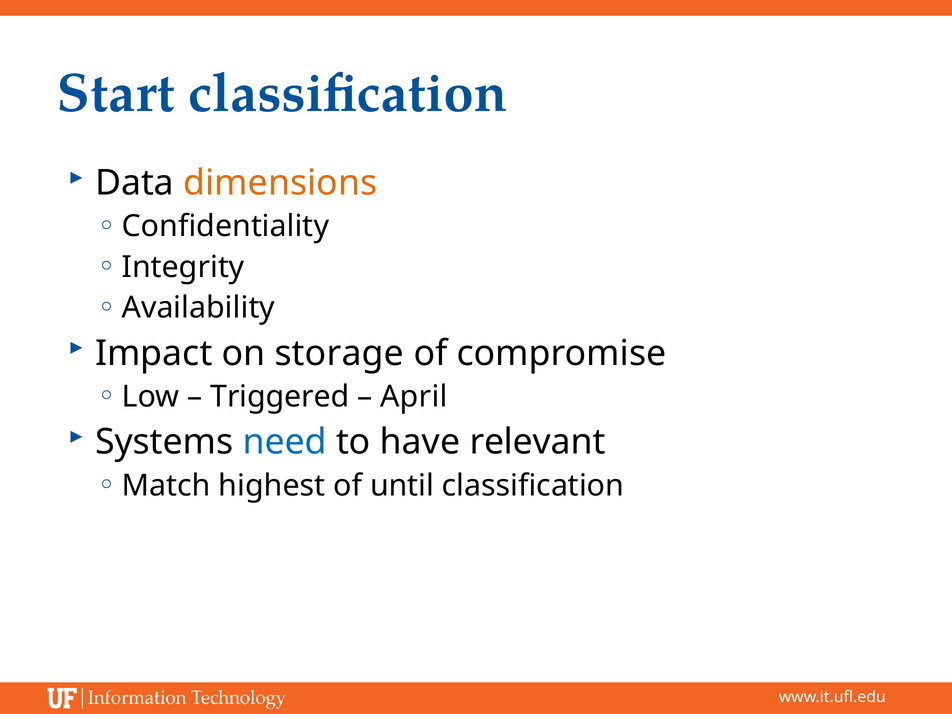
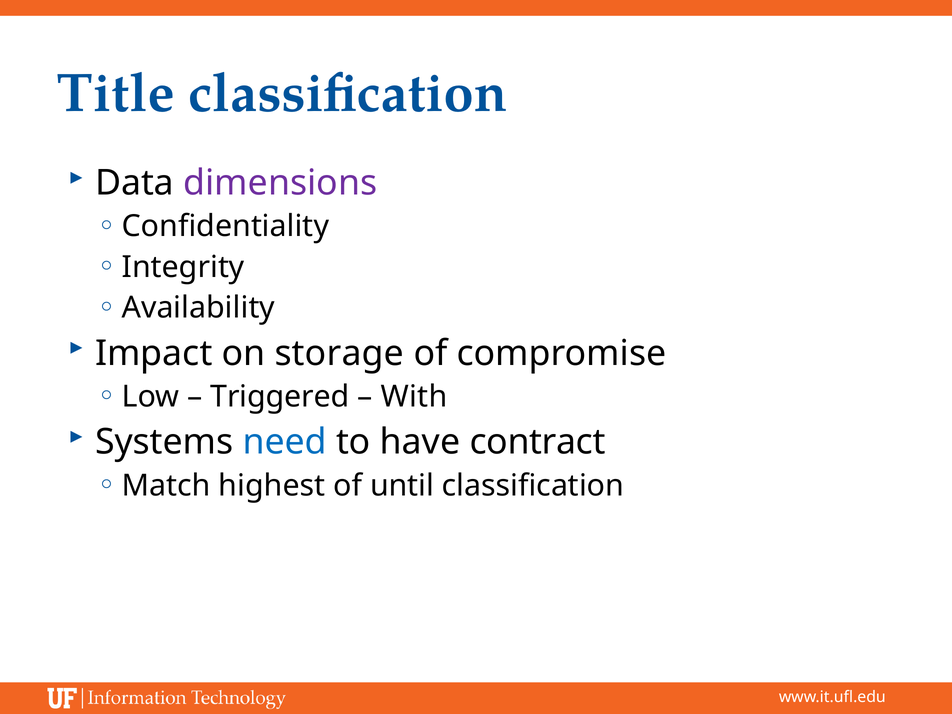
Start: Start -> Title
dimensions colour: orange -> purple
April: April -> With
relevant: relevant -> contract
